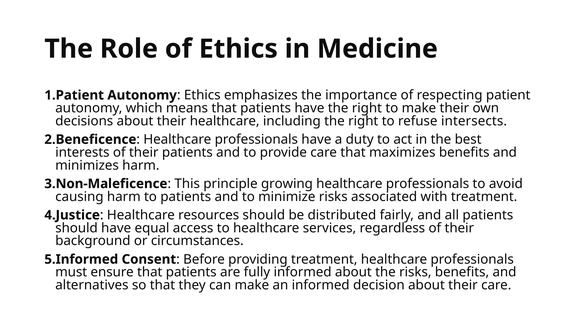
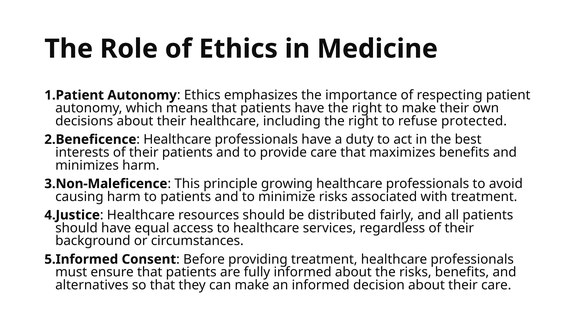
intersects: intersects -> protected
